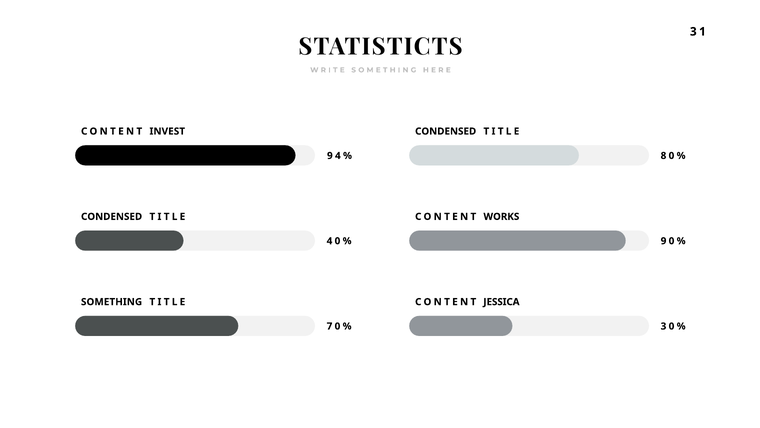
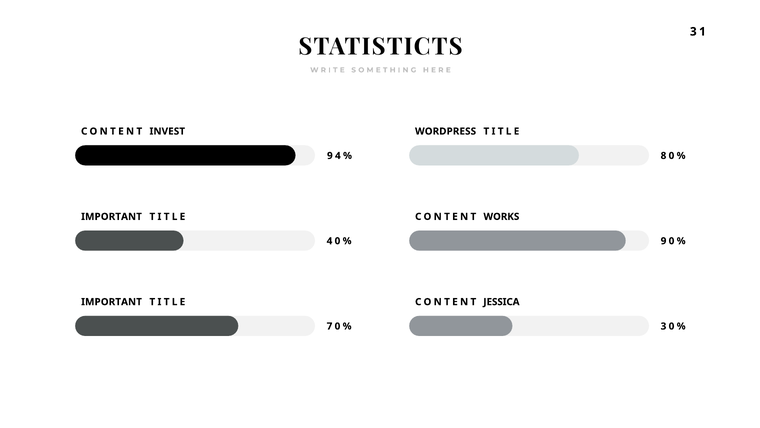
CONDENSED at (446, 131): CONDENSED -> WORDPRESS
CONDENSED at (112, 216): CONDENSED -> IMPORTANT
SOMETHING at (112, 302): SOMETHING -> IMPORTANT
